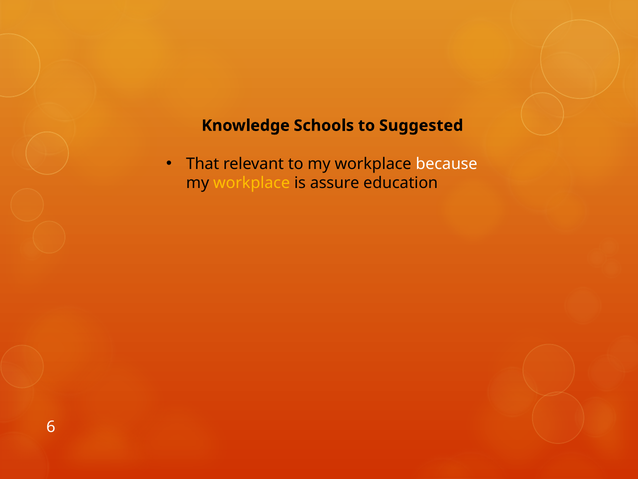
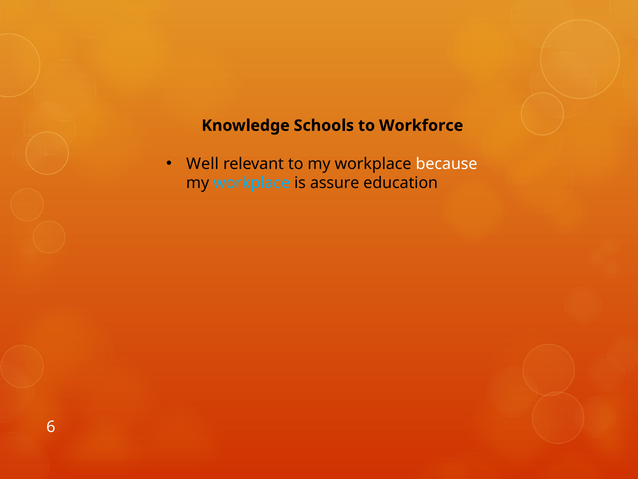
Suggested: Suggested -> Workforce
That: That -> Well
workplace at (252, 183) colour: yellow -> light blue
